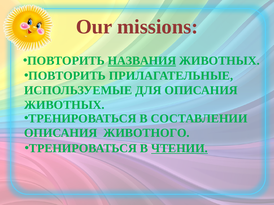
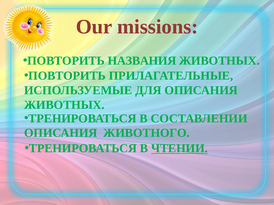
НАЗВАНИЯ underline: present -> none
